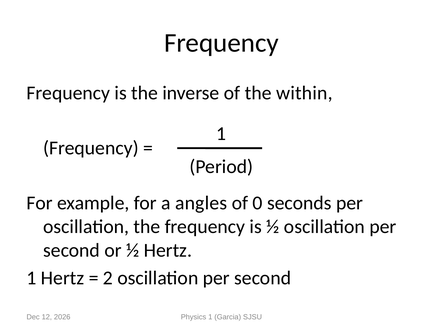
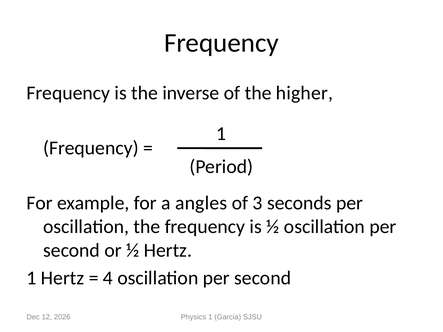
within: within -> higher
0: 0 -> 3
2: 2 -> 4
